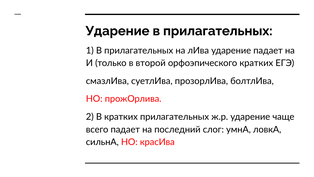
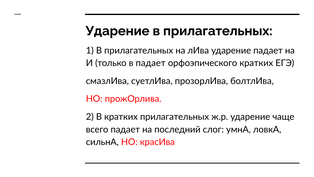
в второй: второй -> падает
